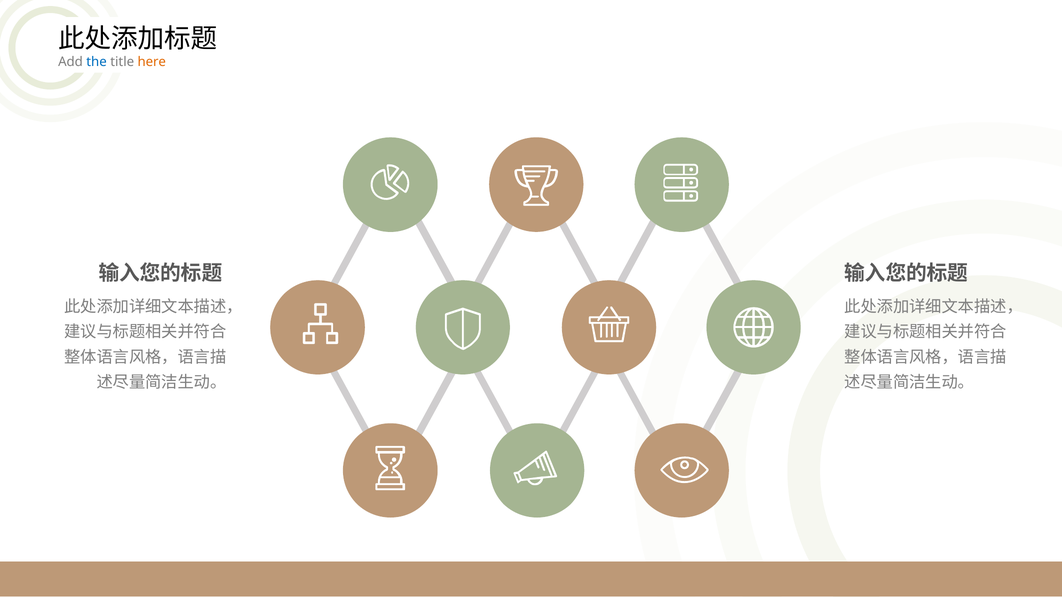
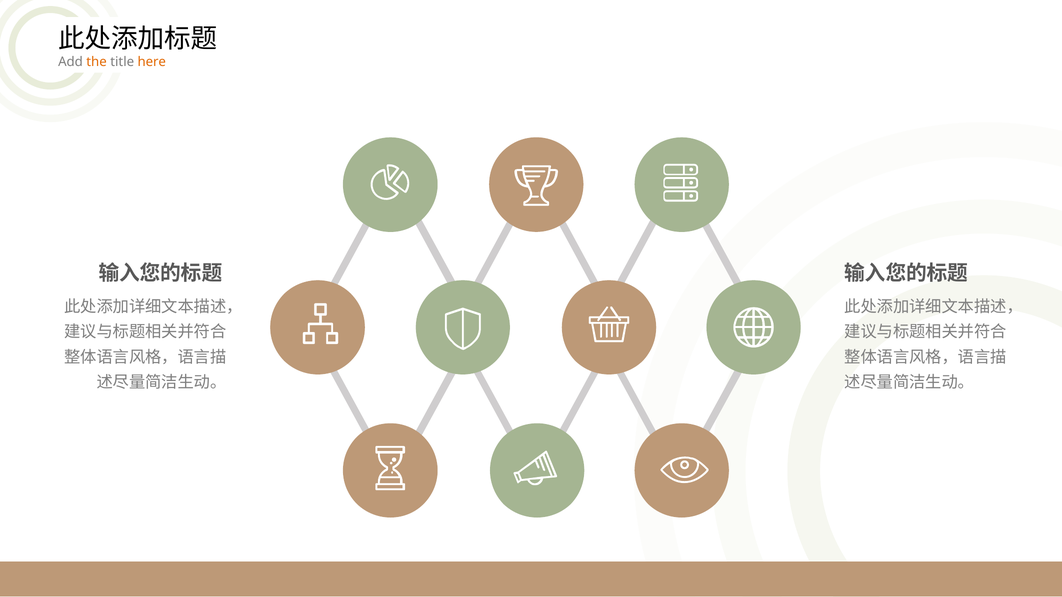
the colour: blue -> orange
